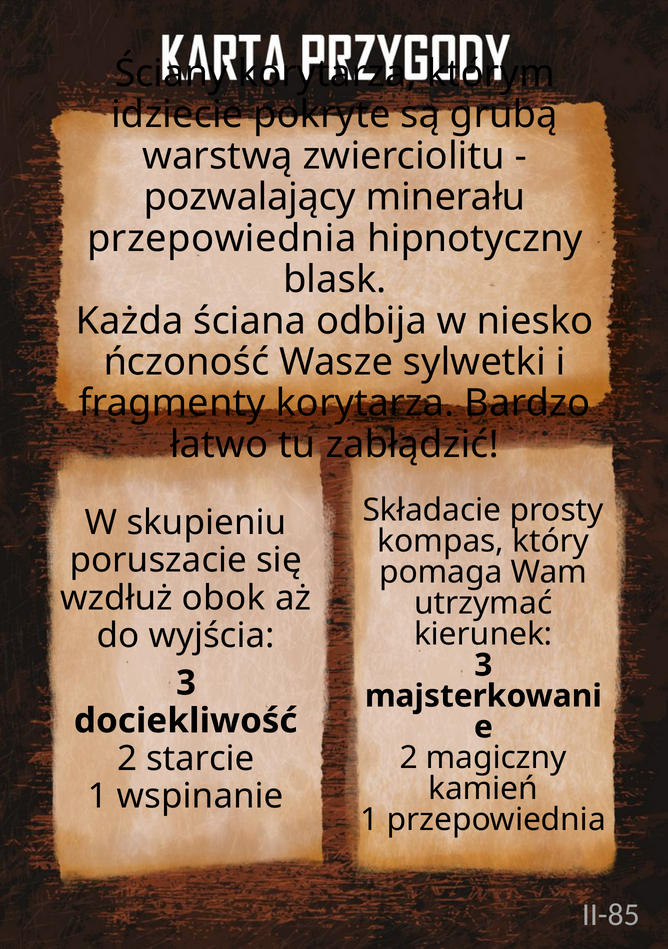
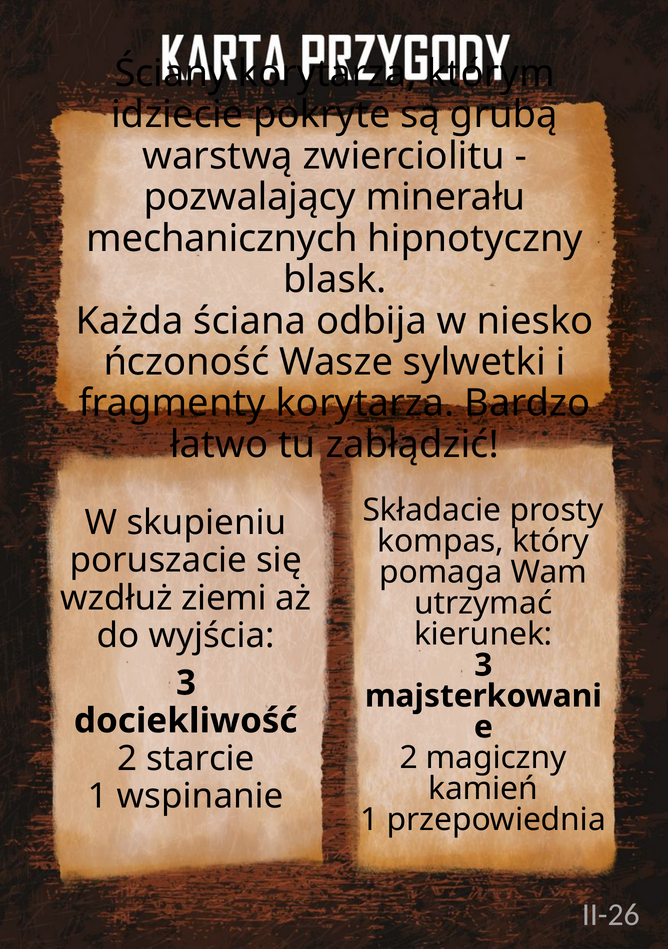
przepowiednia at (222, 238): przepowiednia -> mechanicznych
obok: obok -> ziemi
II-85: II-85 -> II-26
